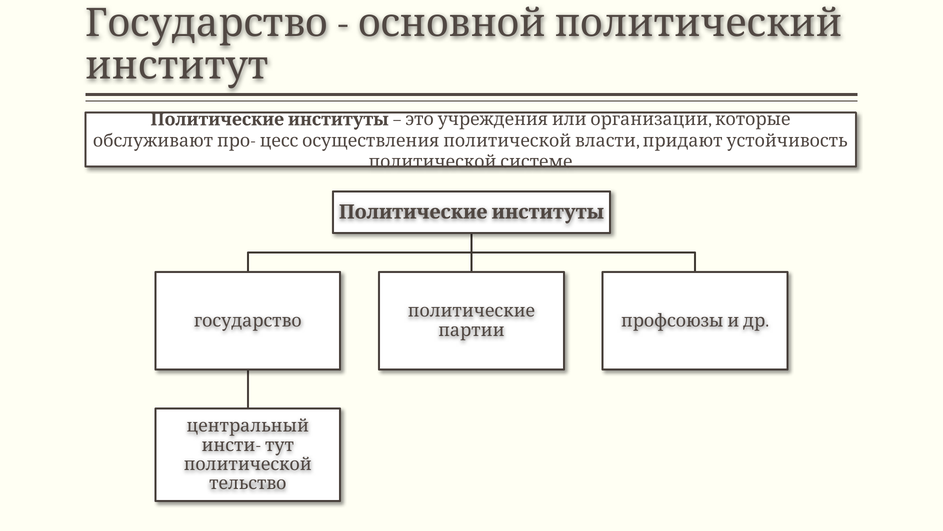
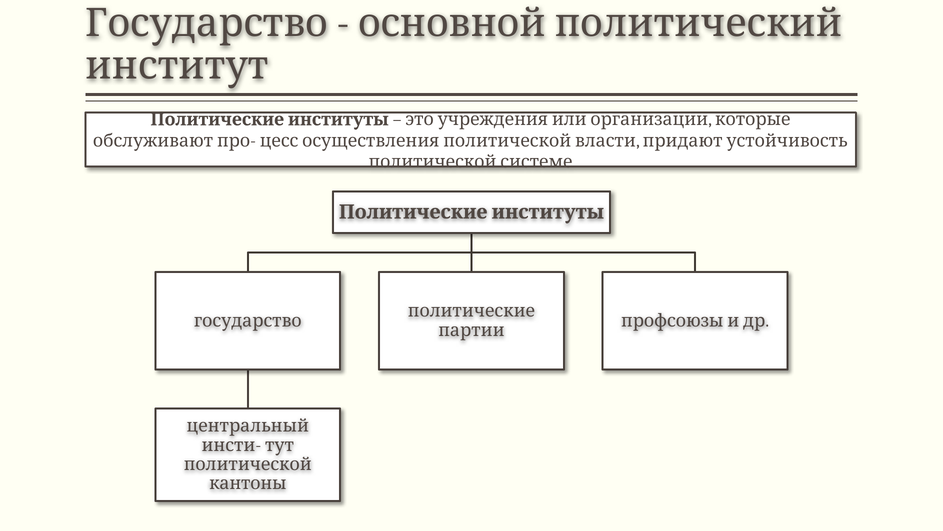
тельство: тельство -> кантоны
